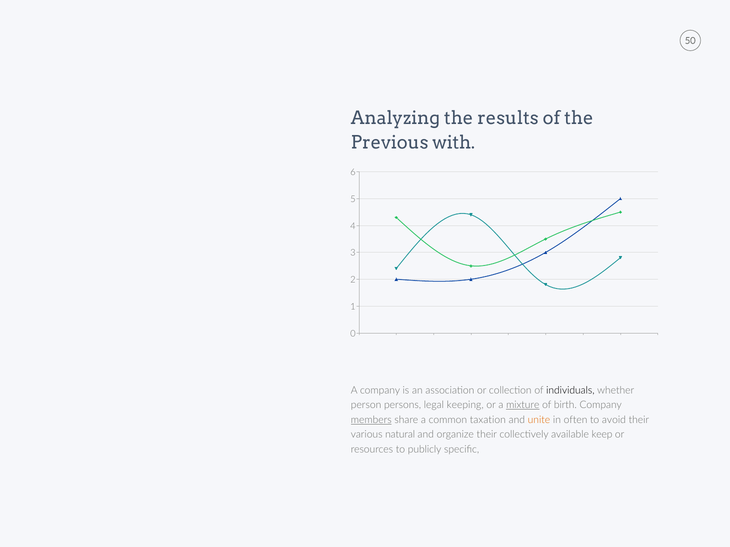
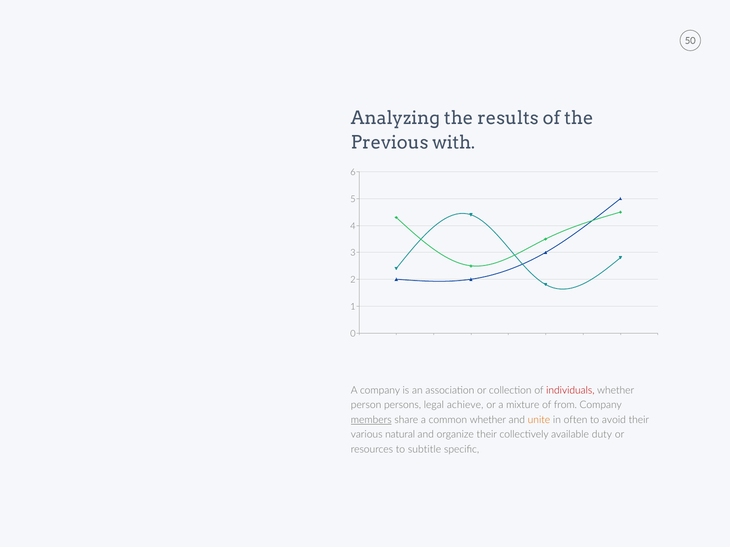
individuals colour: black -> red
keeping: keeping -> achieve
mixture underline: present -> none
birth: birth -> from
common taxation: taxation -> whether
keep: keep -> duty
publicly: publicly -> subtitle
